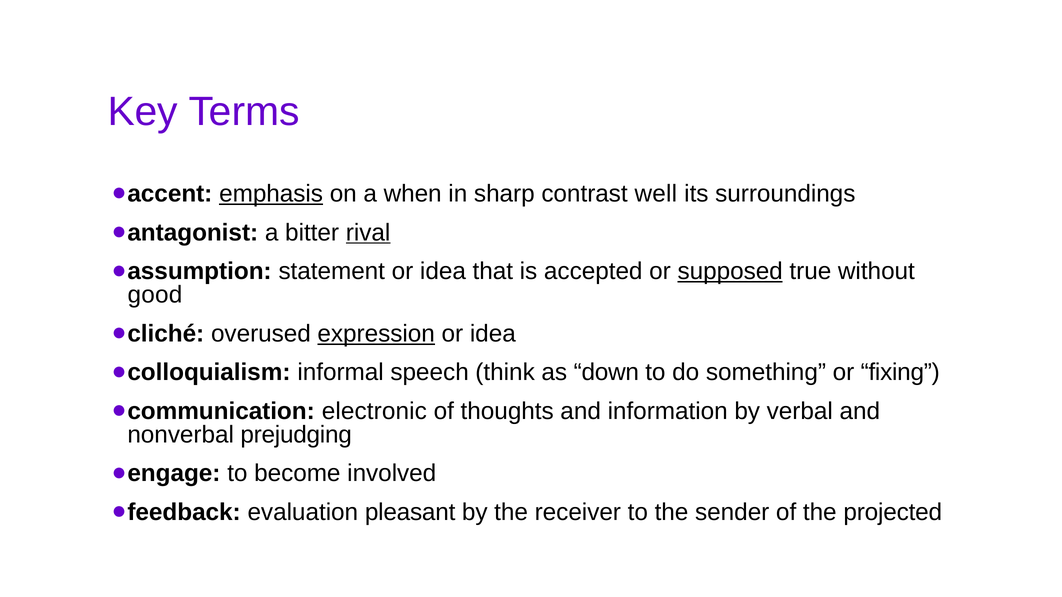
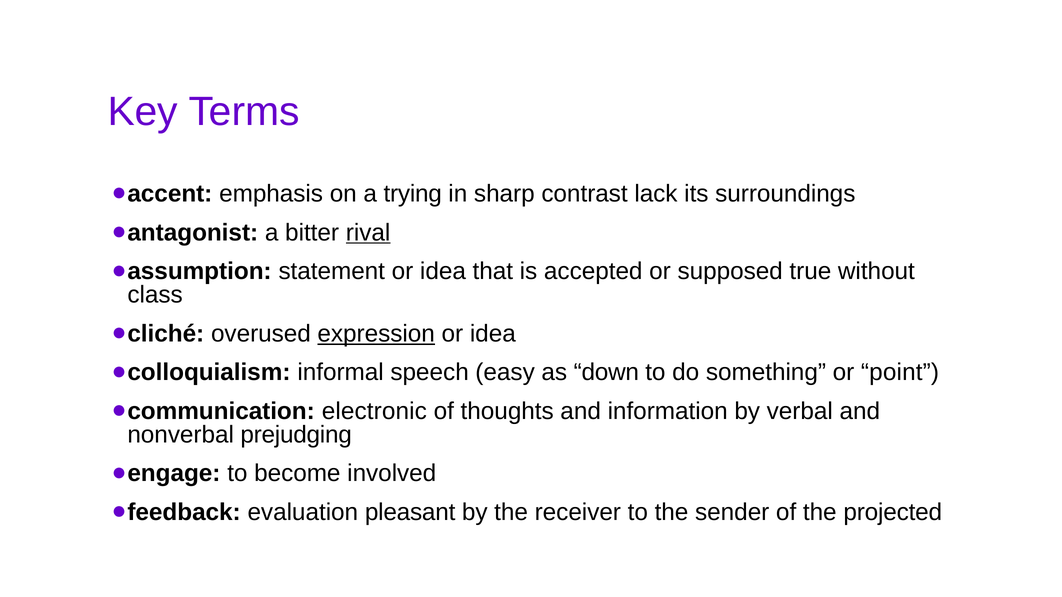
emphasis underline: present -> none
when: when -> trying
well: well -> lack
supposed underline: present -> none
good: good -> class
think: think -> easy
fixing: fixing -> point
